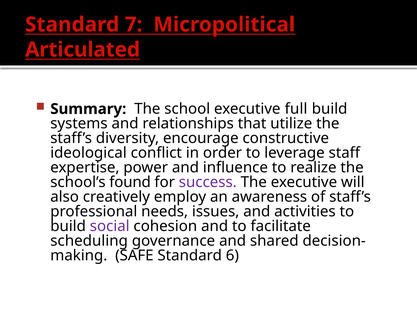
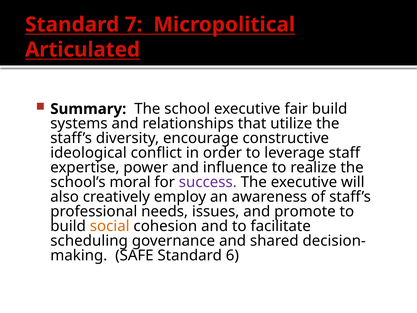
full: full -> fair
found: found -> moral
activities: activities -> promote
social colour: purple -> orange
